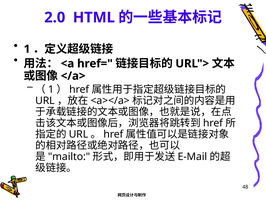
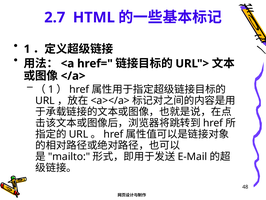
2.0: 2.0 -> 2.7
